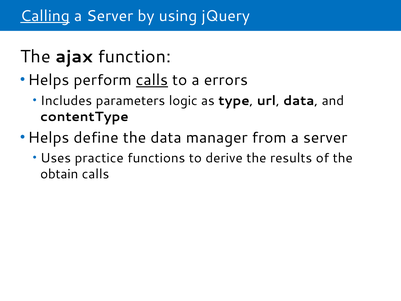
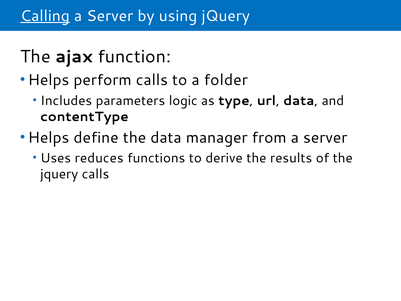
calls at (152, 80) underline: present -> none
errors: errors -> folder
practice: practice -> reduces
obtain at (59, 174): obtain -> jquery
